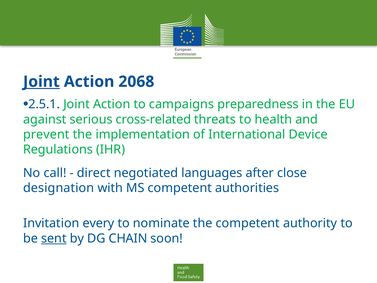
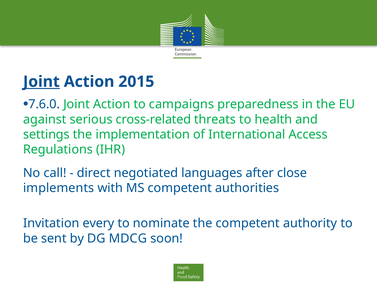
2068: 2068 -> 2015
2.5.1: 2.5.1 -> 7.6.0
prevent: prevent -> settings
Device: Device -> Access
designation: designation -> implements
sent underline: present -> none
CHAIN: CHAIN -> MDCG
